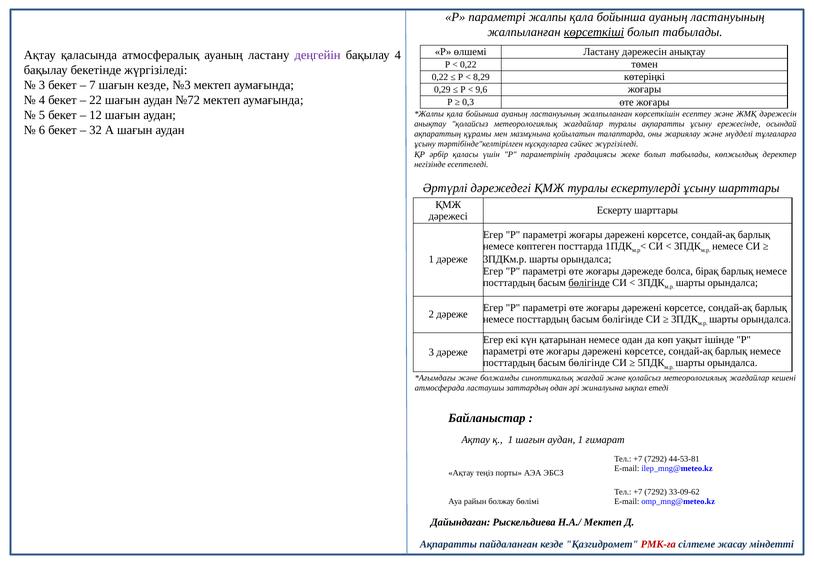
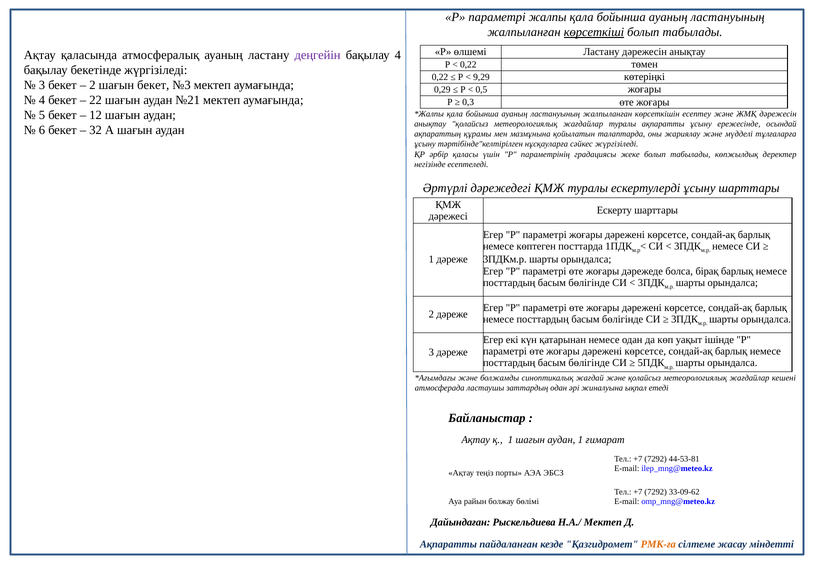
8,29: 8,29 -> 9,29
7 at (92, 85): 7 -> 2
шағын кезде: кезде -> бекет
9,6: 9,6 -> 0,5
№72: №72 -> №21
бөлігінде at (589, 282) underline: present -> none
РМК-ға colour: red -> orange
